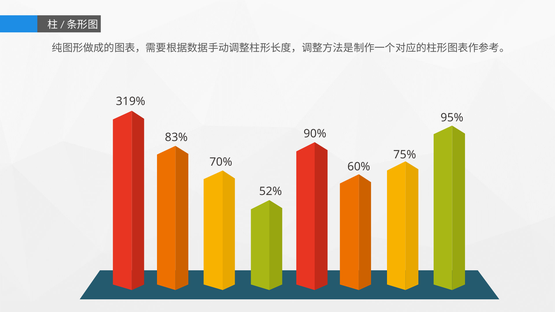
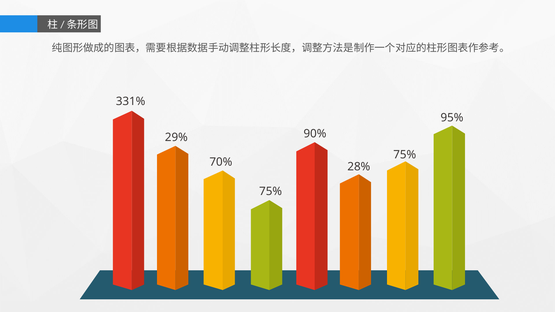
319%: 319% -> 331%
83%: 83% -> 29%
60%: 60% -> 28%
52% at (271, 191): 52% -> 75%
